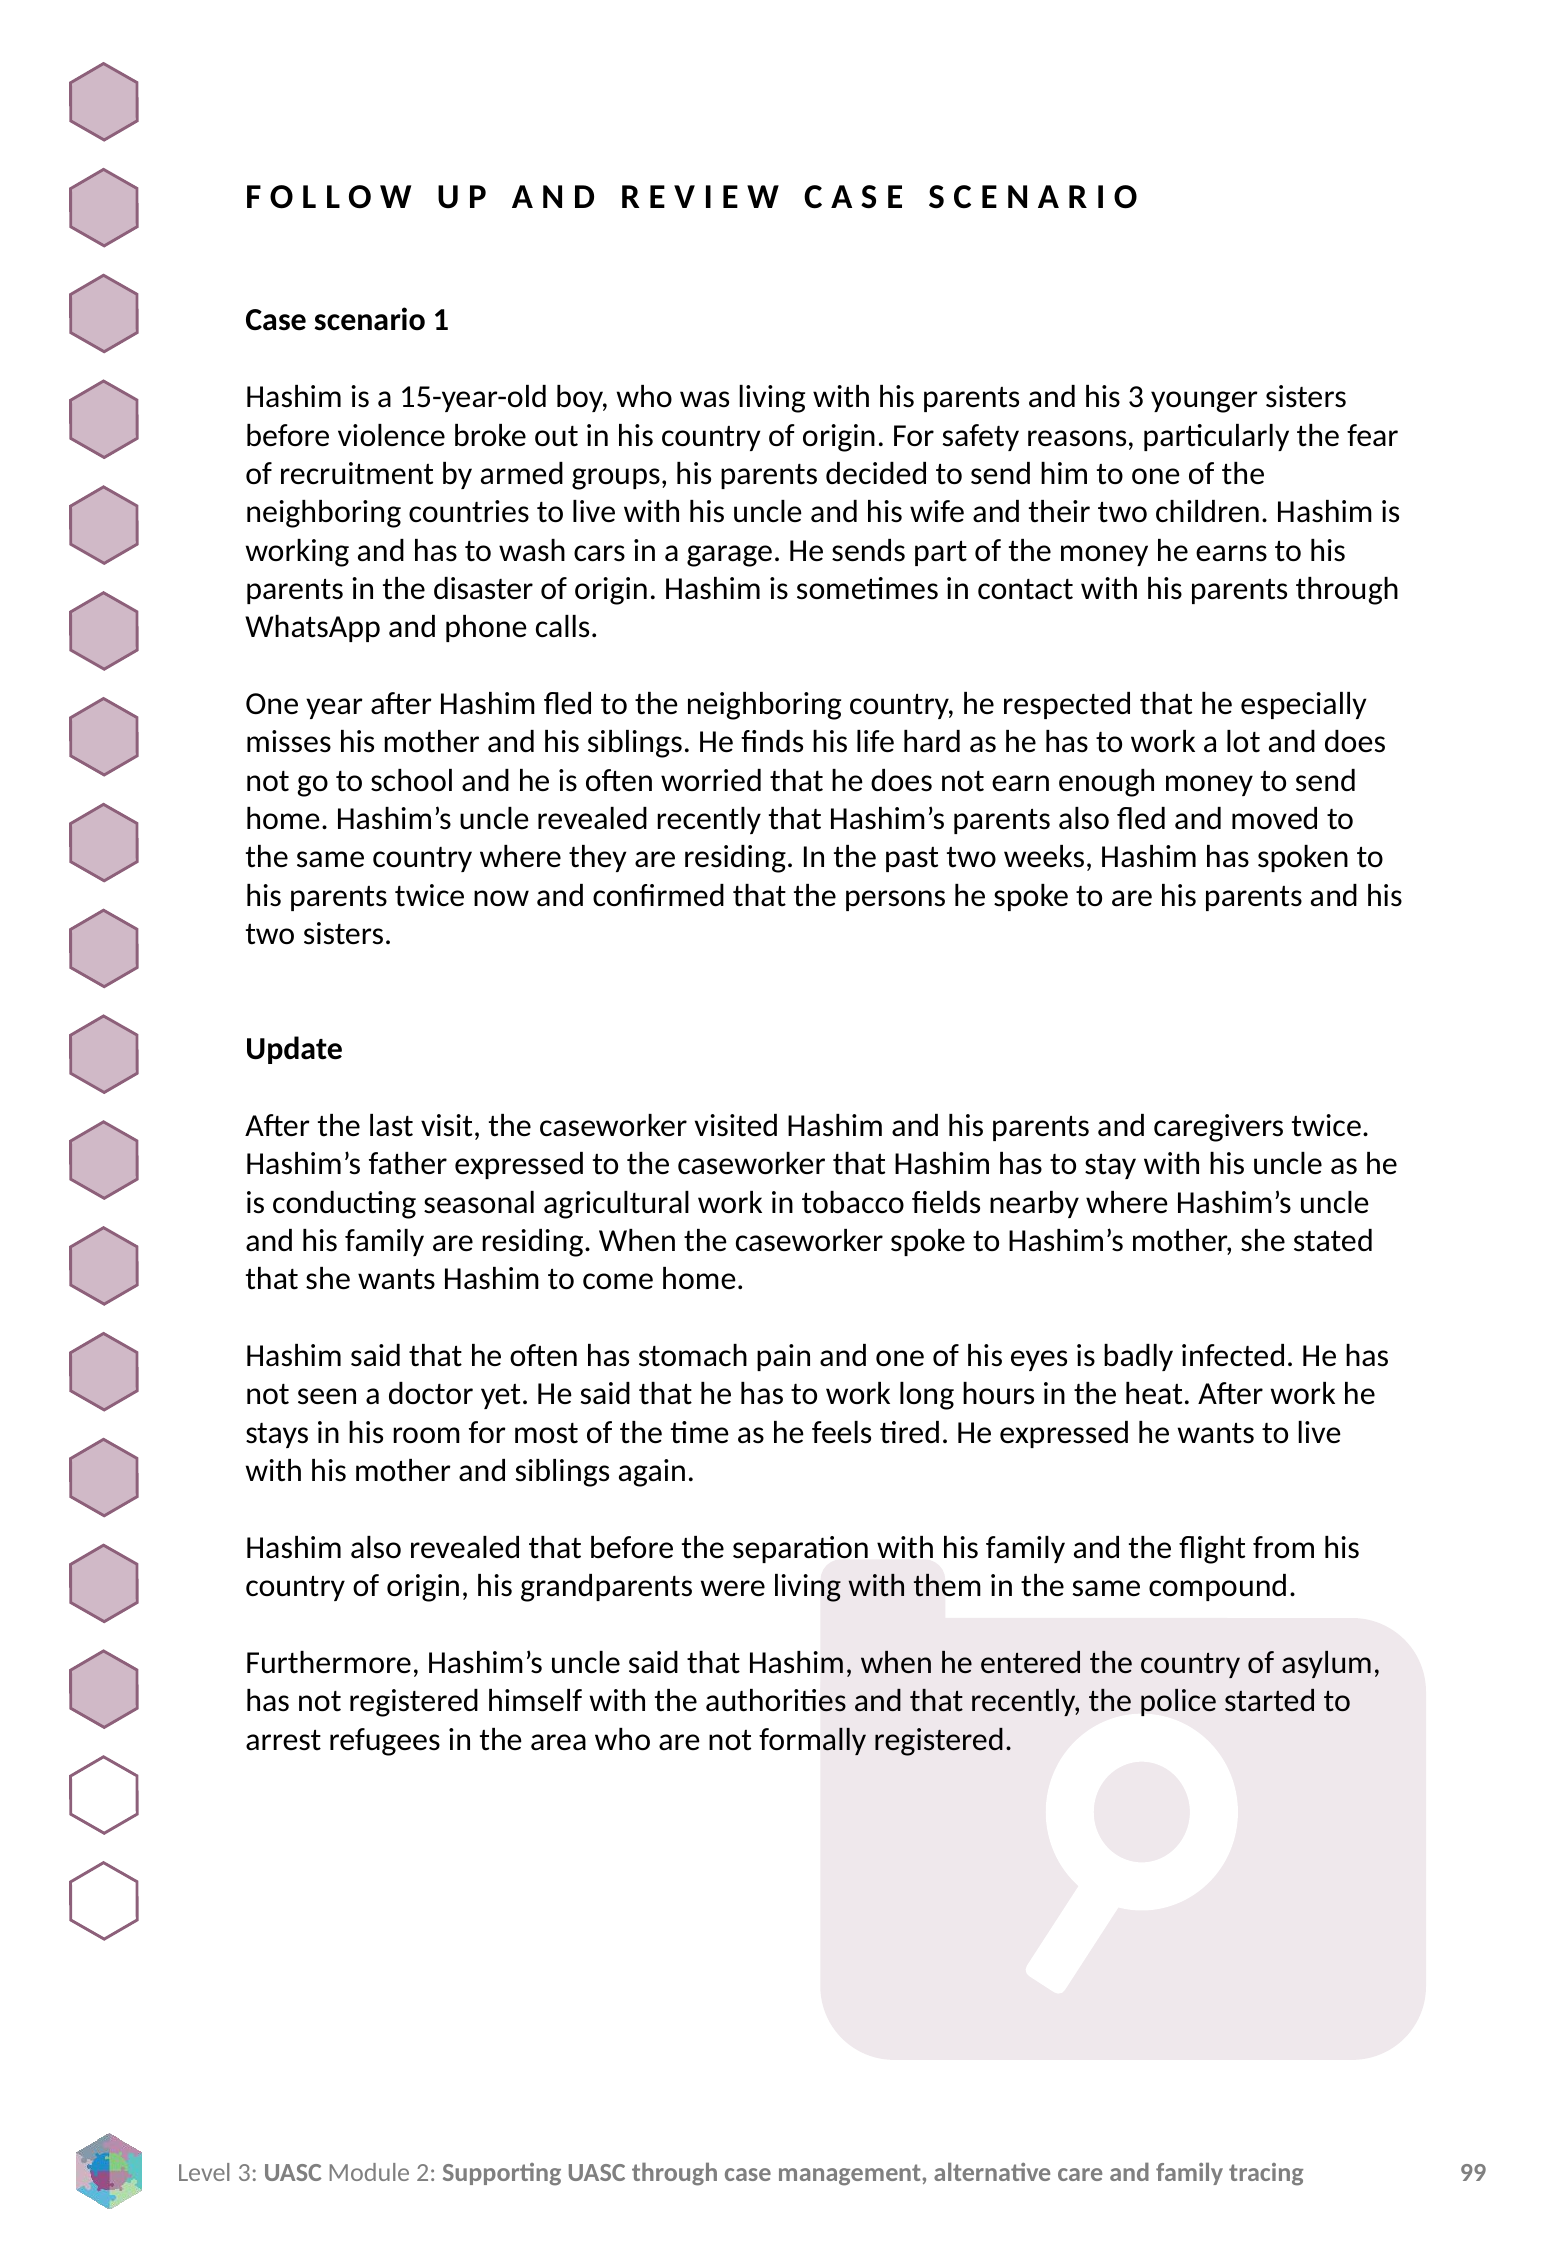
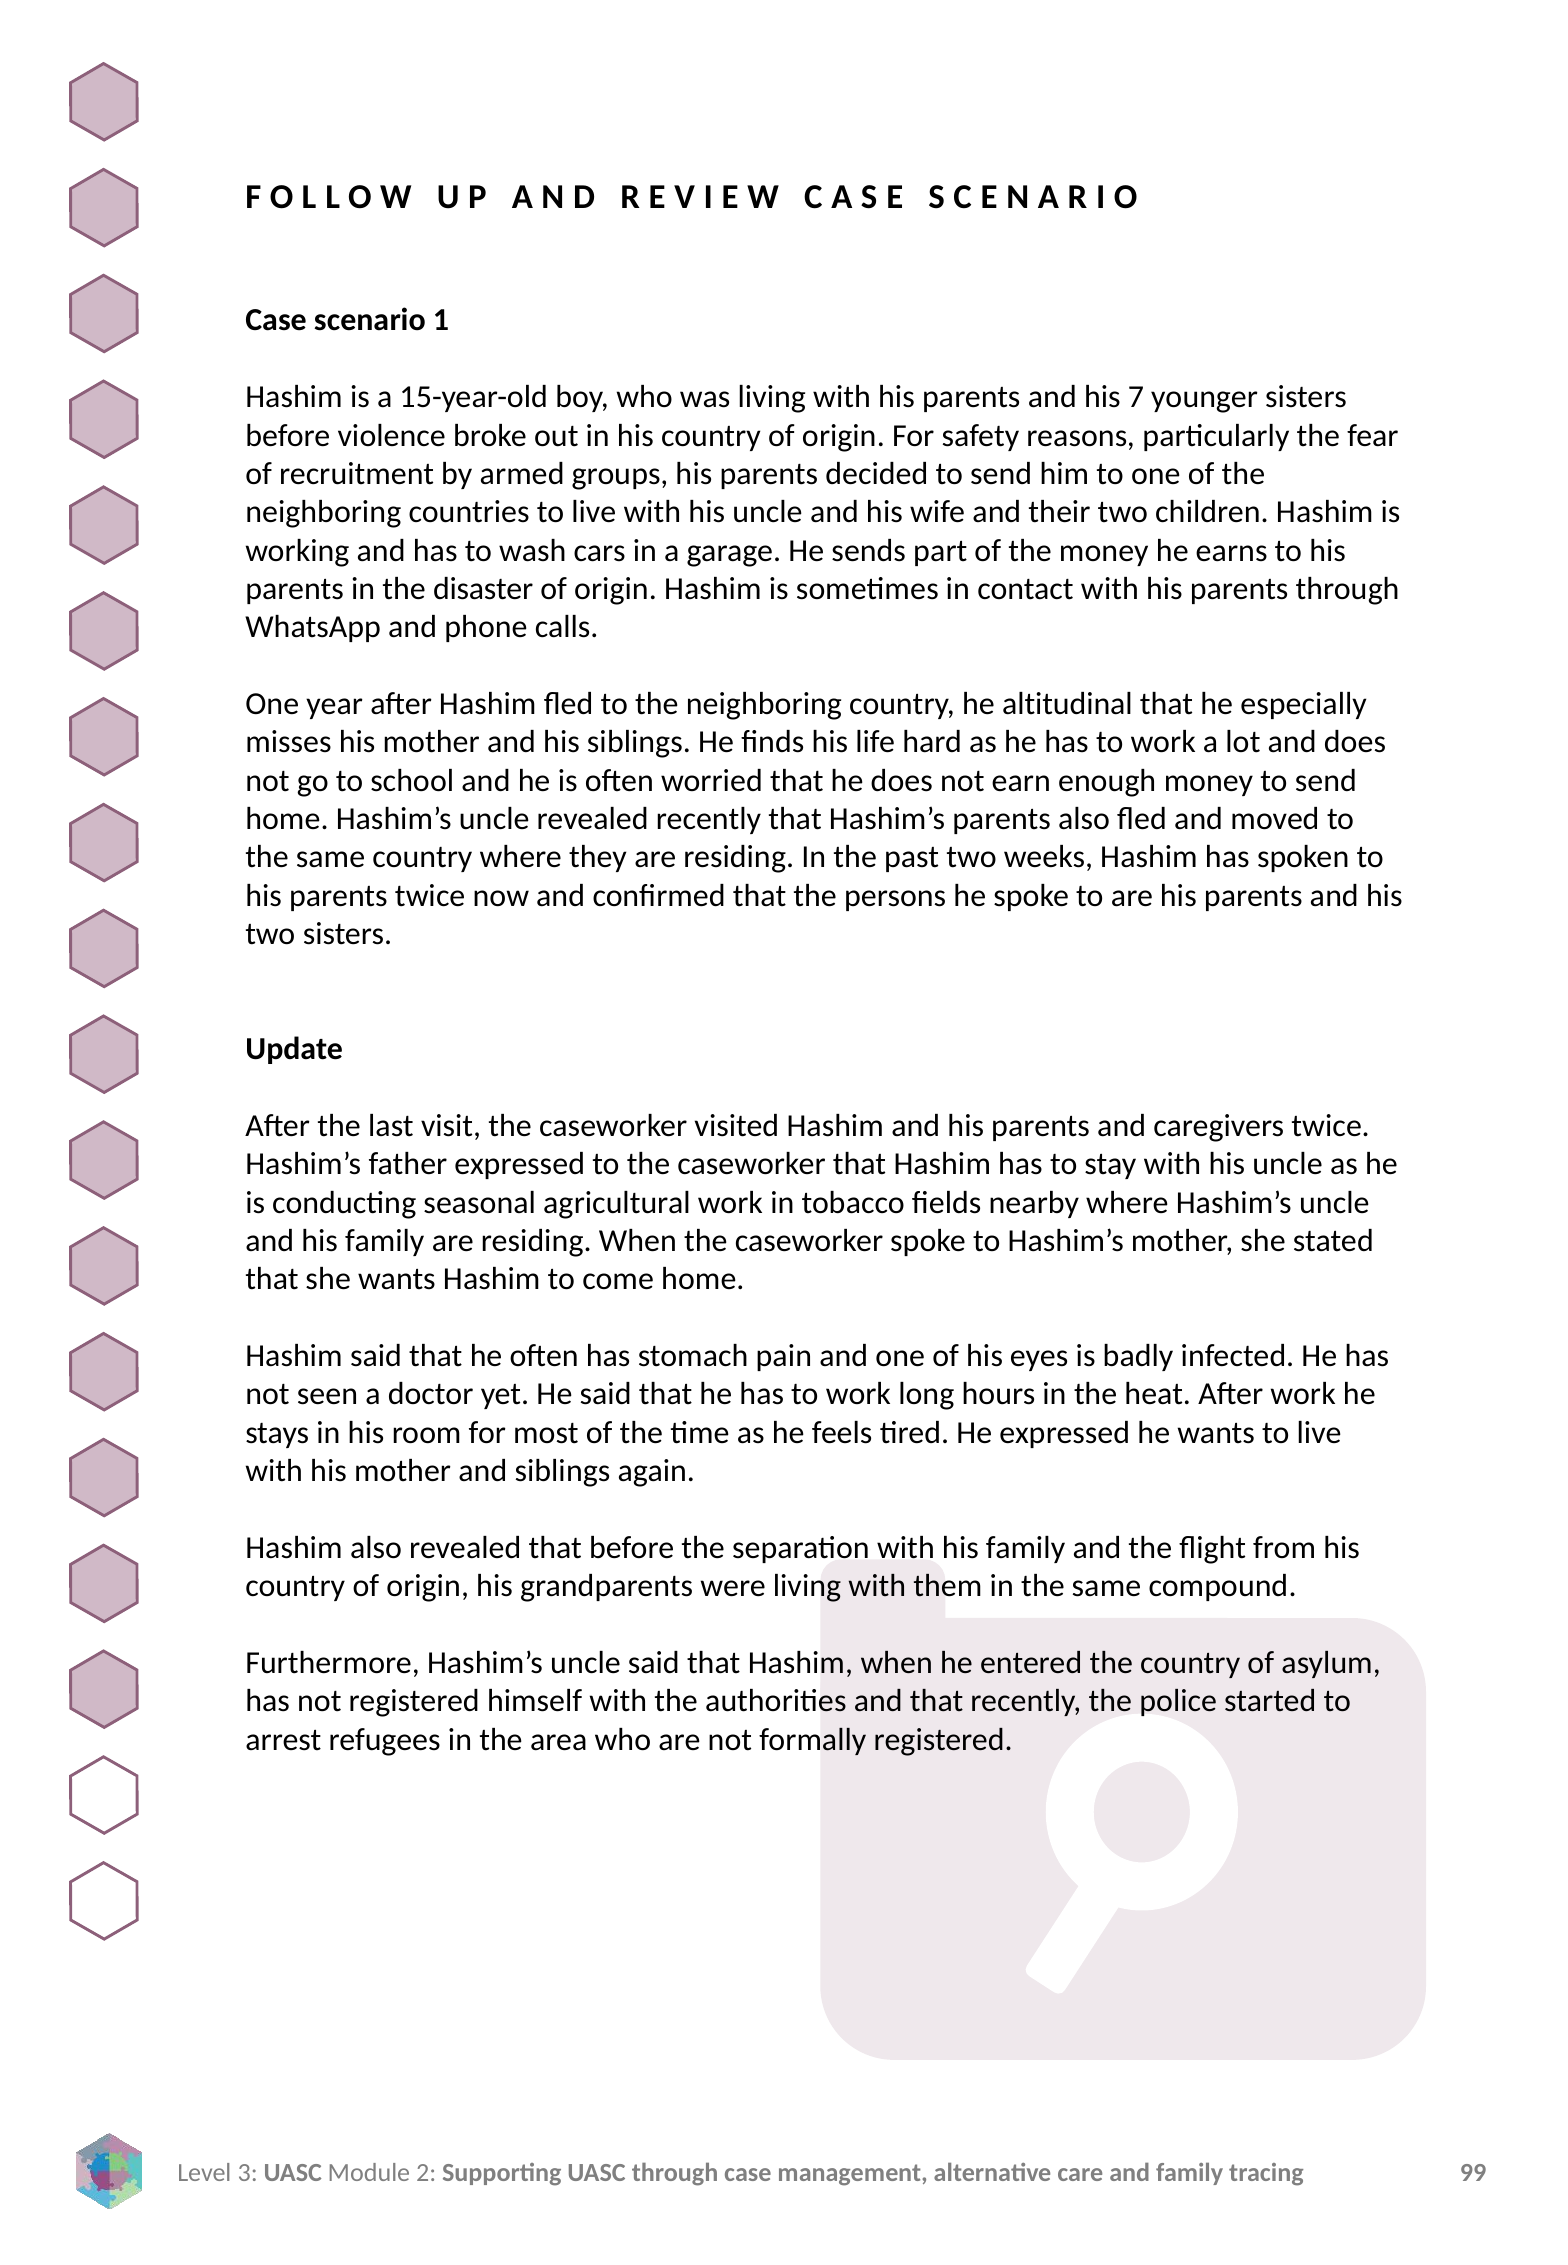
his 3: 3 -> 7
respected: respected -> altitudinal
